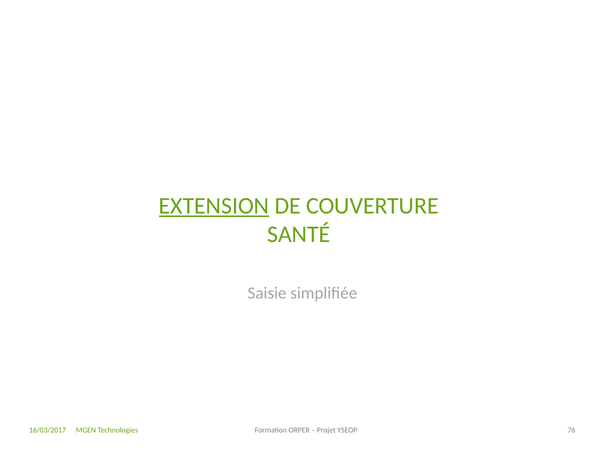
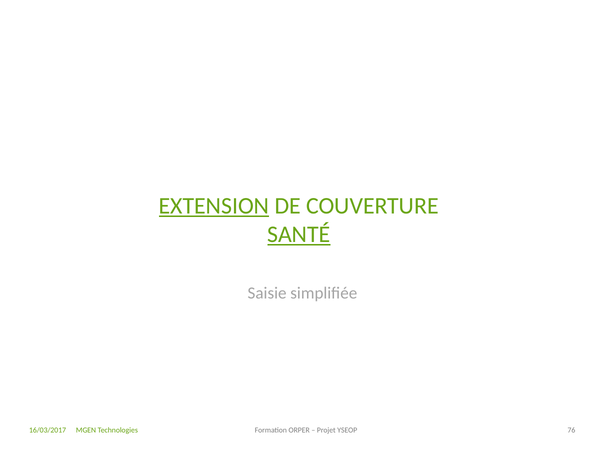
SANTÉ underline: none -> present
